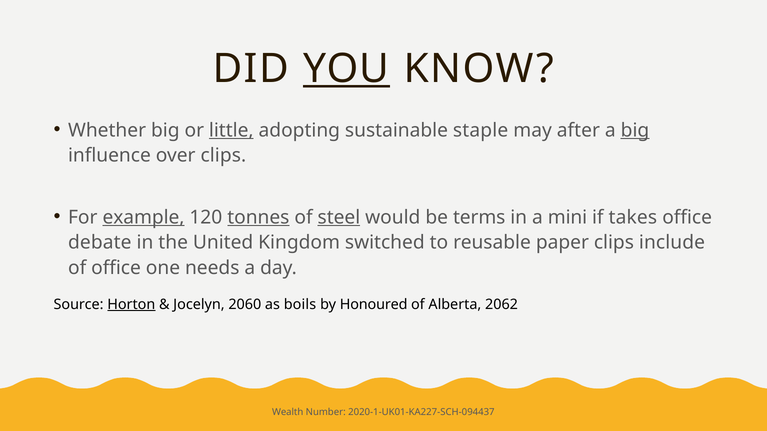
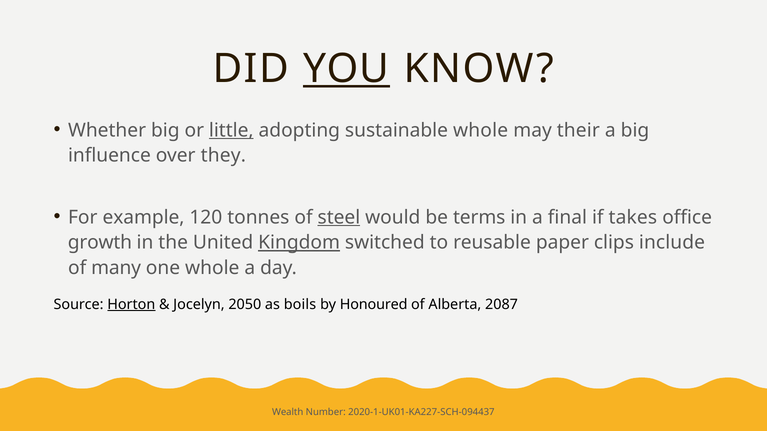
sustainable staple: staple -> whole
after: after -> their
big at (635, 130) underline: present -> none
over clips: clips -> they
example underline: present -> none
tonnes underline: present -> none
mini: mini -> final
debate: debate -> growth
Kingdom underline: none -> present
of office: office -> many
one needs: needs -> whole
2060: 2060 -> 2050
2062: 2062 -> 2087
